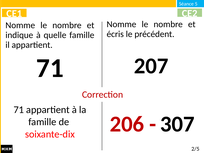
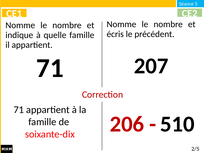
307: 307 -> 510
